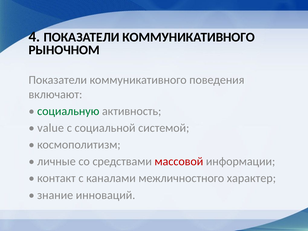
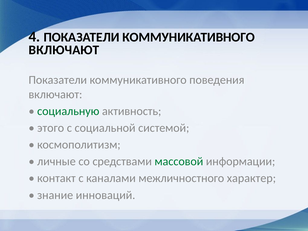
РЫНОЧНОМ at (64, 50): РЫНОЧНОМ -> ВКЛЮЧАЮТ
value: value -> этого
массовой colour: red -> green
